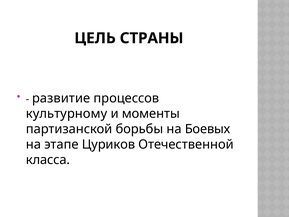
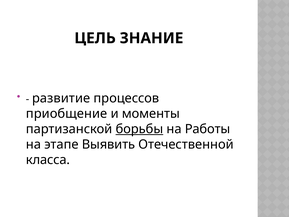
СТРАНЫ: СТРАНЫ -> ЗНАНИЕ
культурному: культурному -> приобщение
борьбы underline: none -> present
Боевых: Боевых -> Работы
Цуриков: Цуриков -> Выявить
